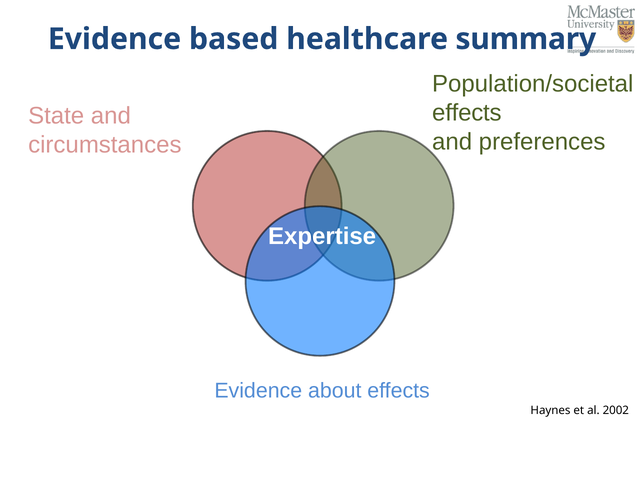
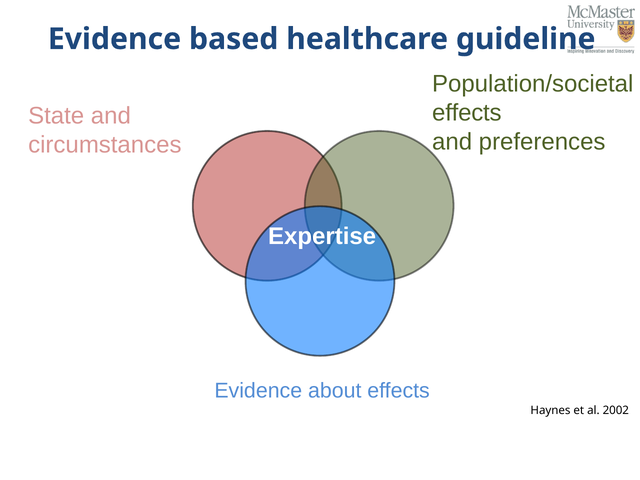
summary: summary -> guideline
